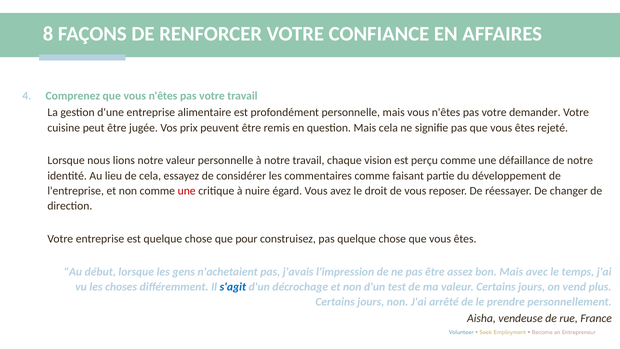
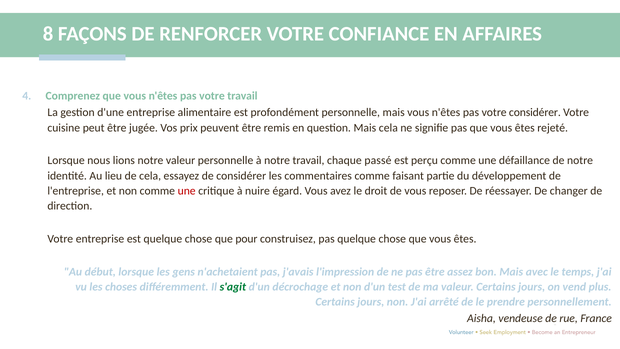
votre demander: demander -> considérer
vision: vision -> passé
s'agit colour: blue -> green
